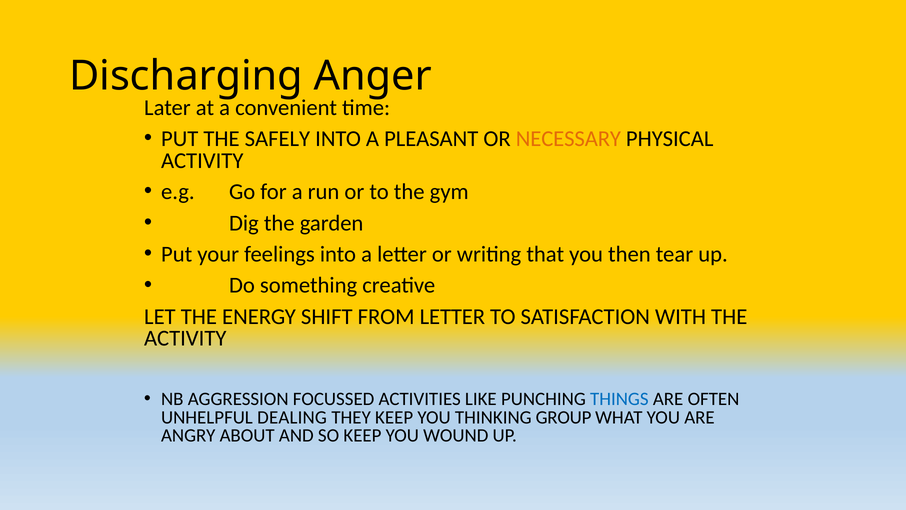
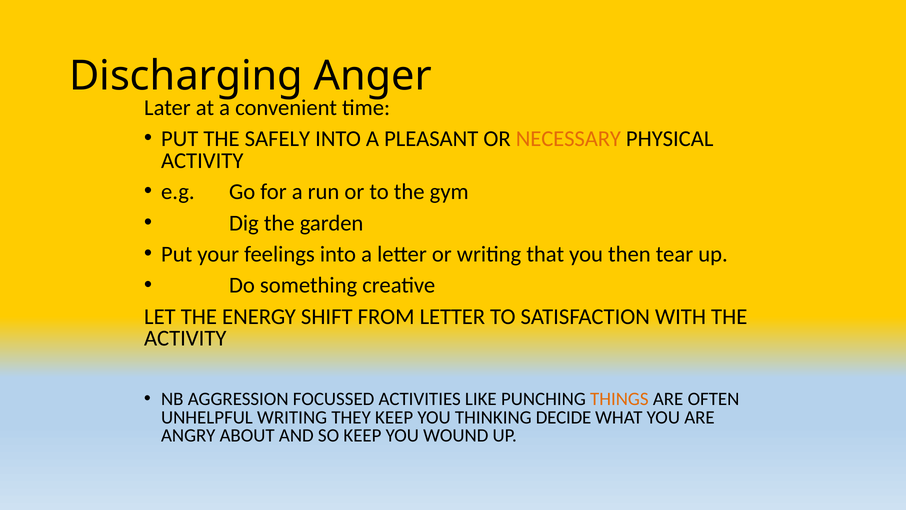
THINGS colour: blue -> orange
UNHELPFUL DEALING: DEALING -> WRITING
GROUP: GROUP -> DECIDE
